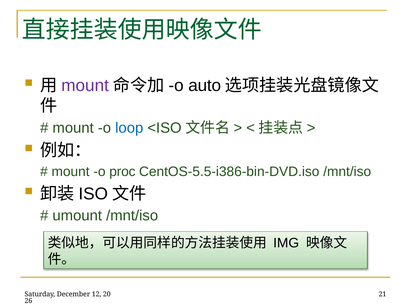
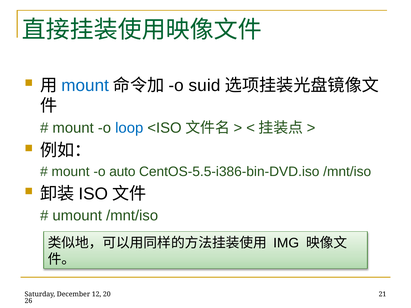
mount at (85, 85) colour: purple -> blue
auto: auto -> suid
proc: proc -> auto
